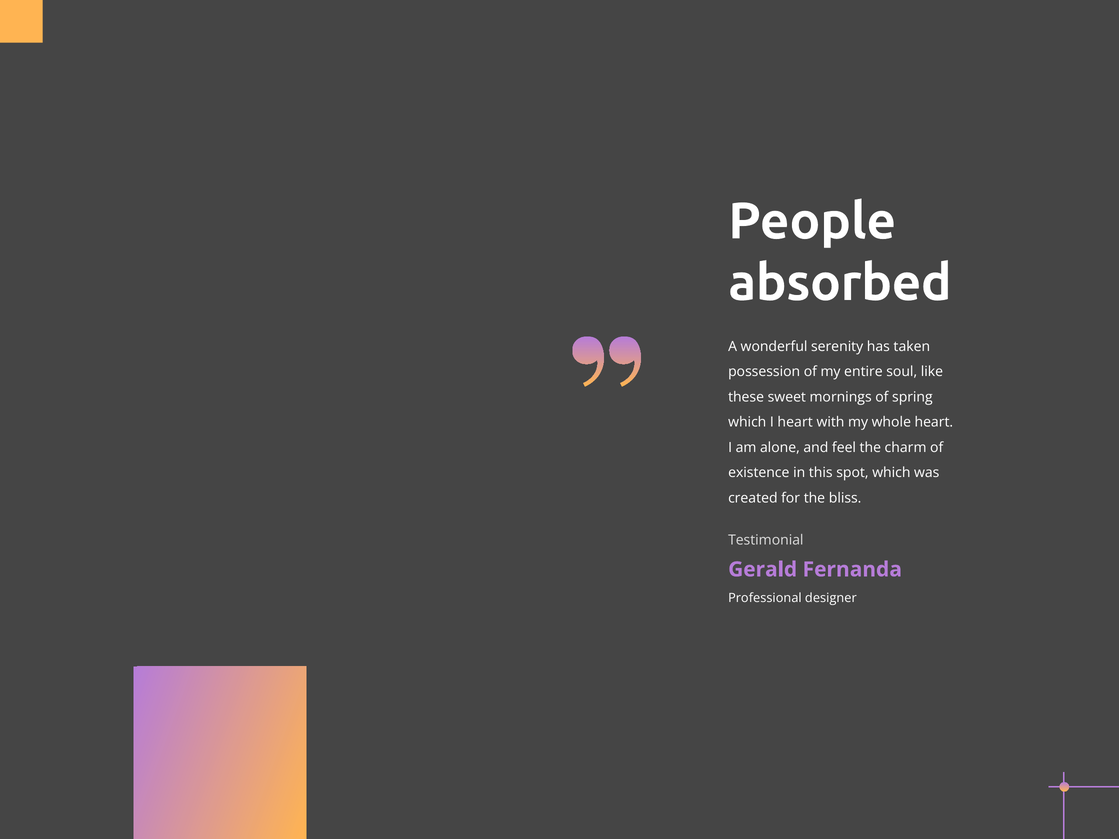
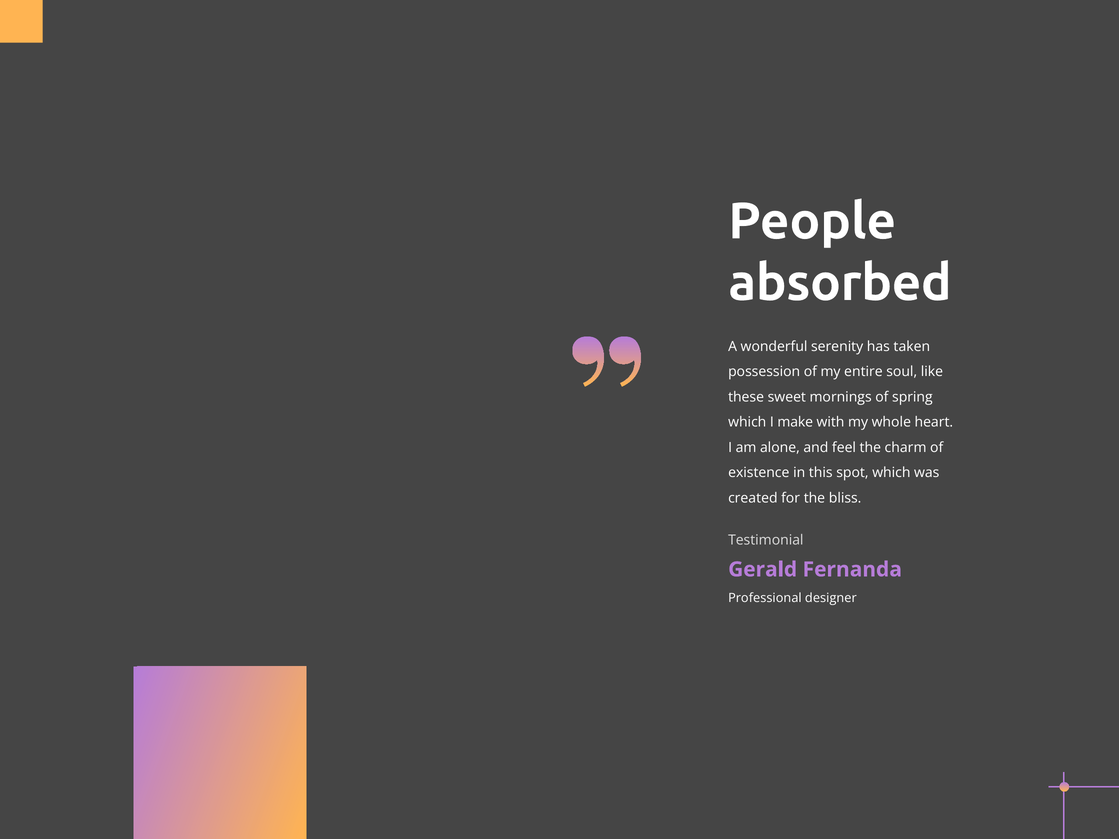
I heart: heart -> make
